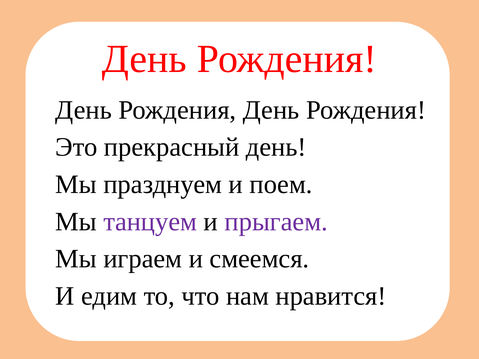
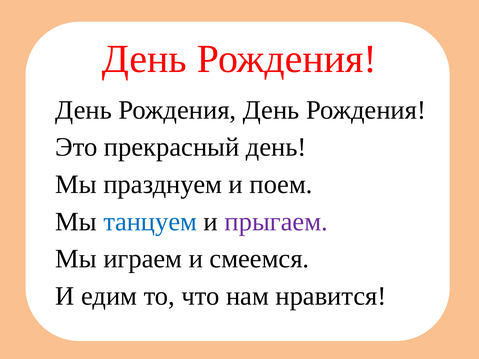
танцуем colour: purple -> blue
